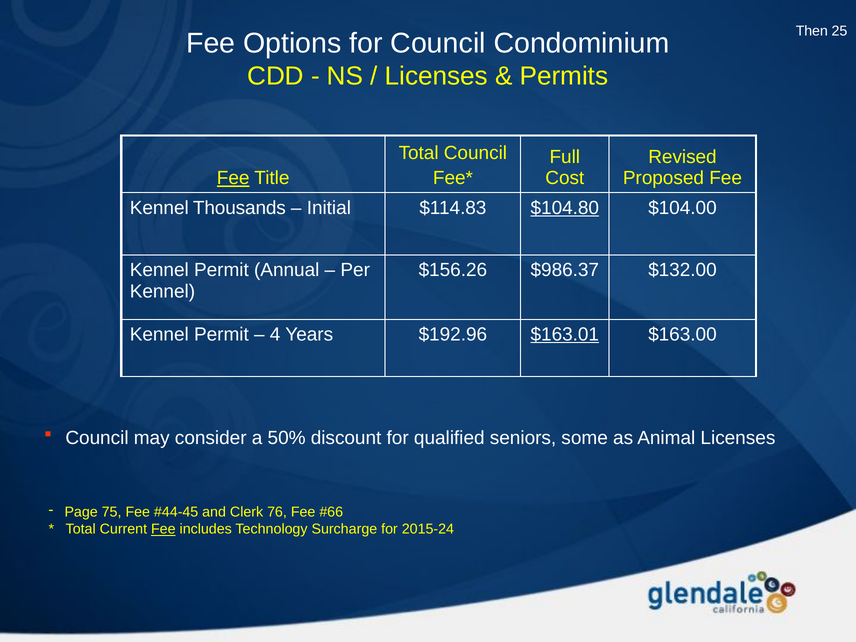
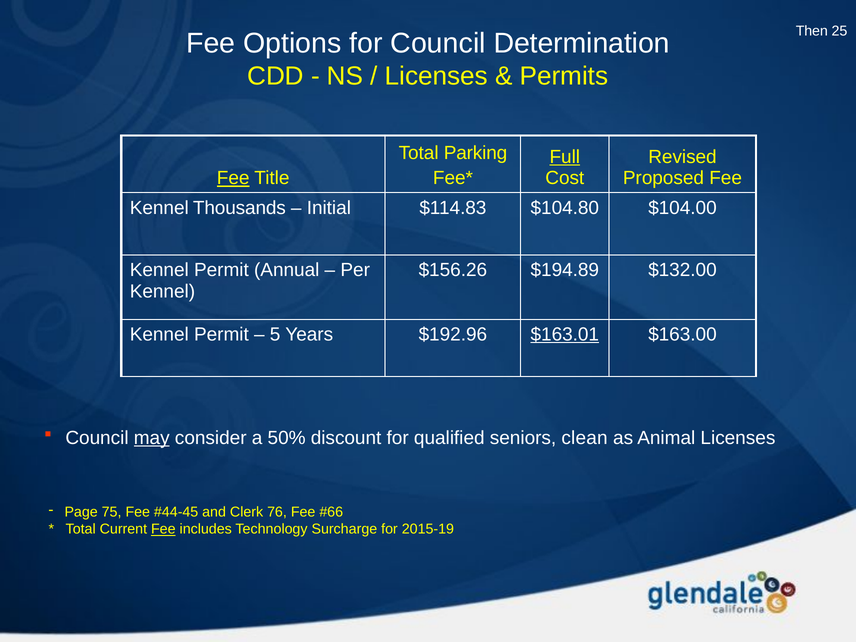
Condominium: Condominium -> Determination
Total Council: Council -> Parking
Full underline: none -> present
$104.80 underline: present -> none
$986.37: $986.37 -> $194.89
4: 4 -> 5
may underline: none -> present
some: some -> clean
2015-24: 2015-24 -> 2015-19
